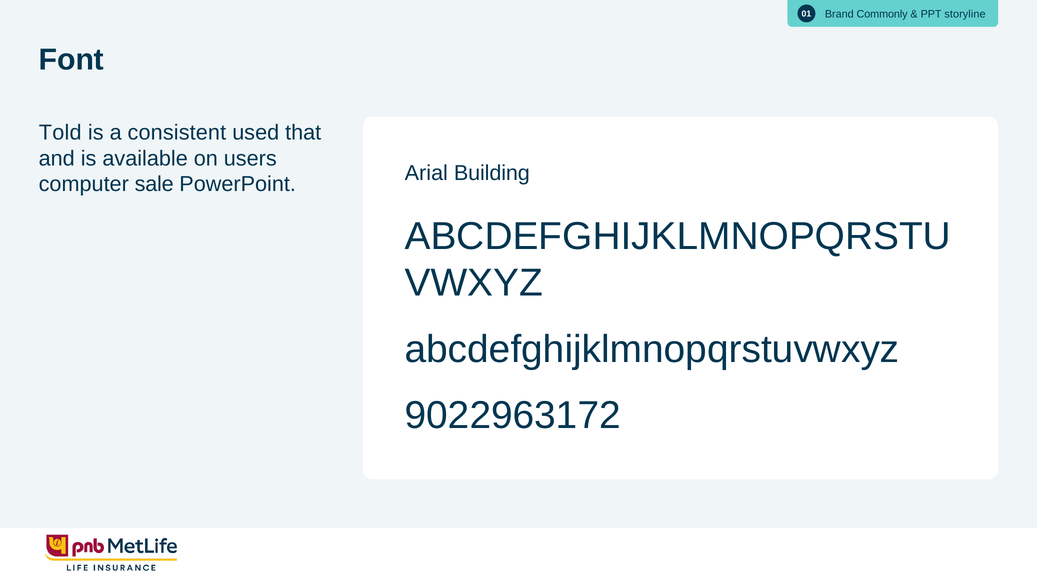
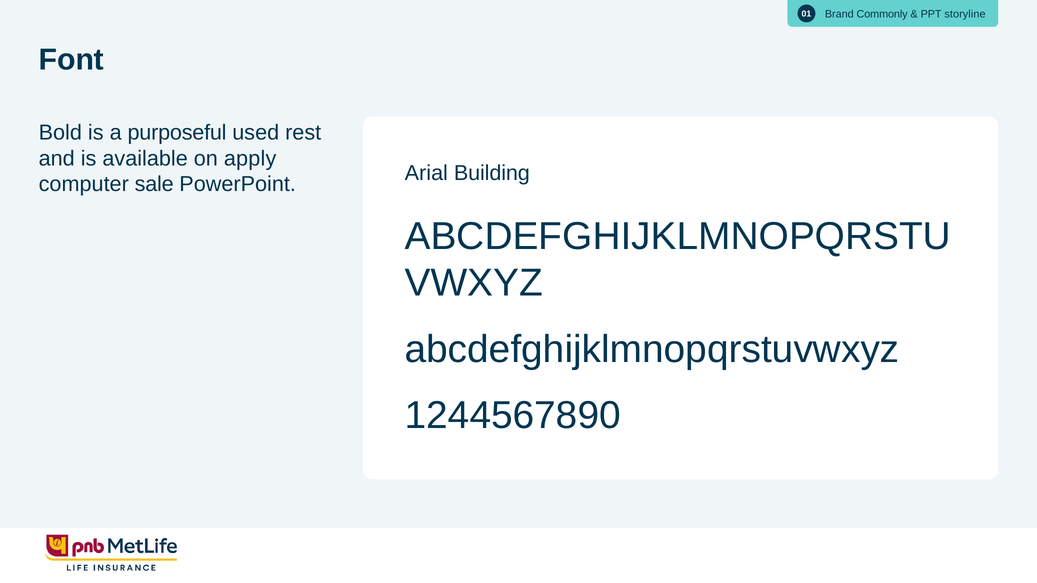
Told: Told -> Bold
consistent: consistent -> purposeful
that: that -> rest
users: users -> apply
9022963172: 9022963172 -> 1244567890
